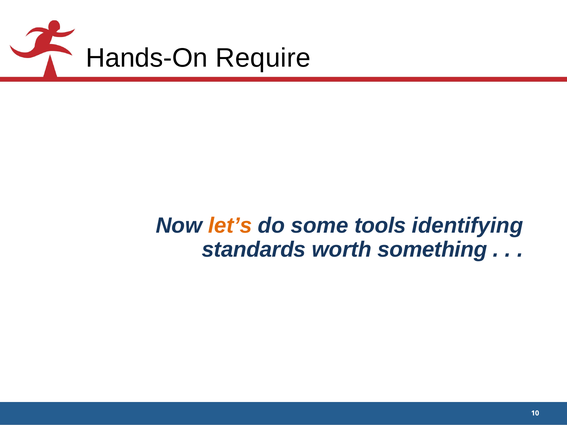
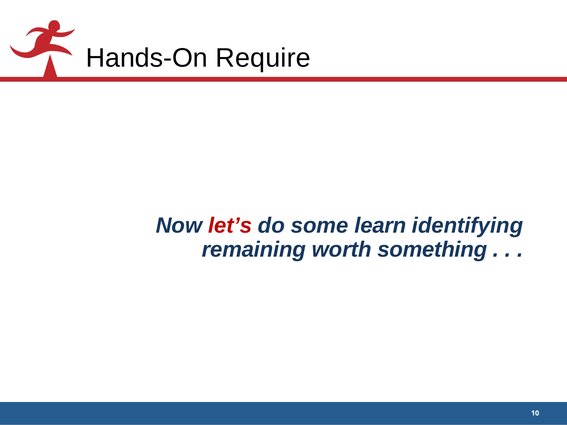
let’s colour: orange -> red
tools: tools -> learn
standards: standards -> remaining
